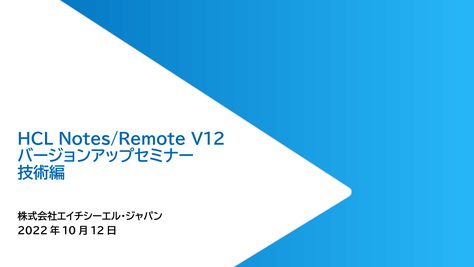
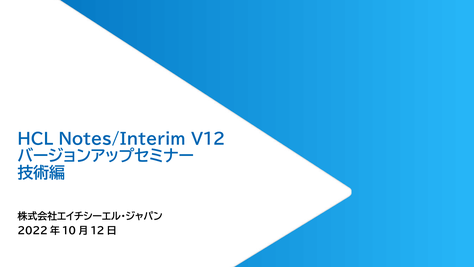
Notes/Remote: Notes/Remote -> Notes/Interim
